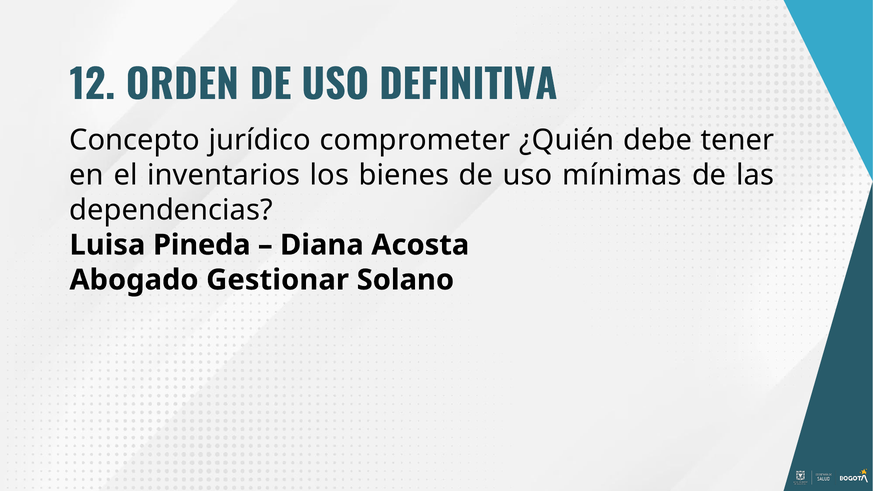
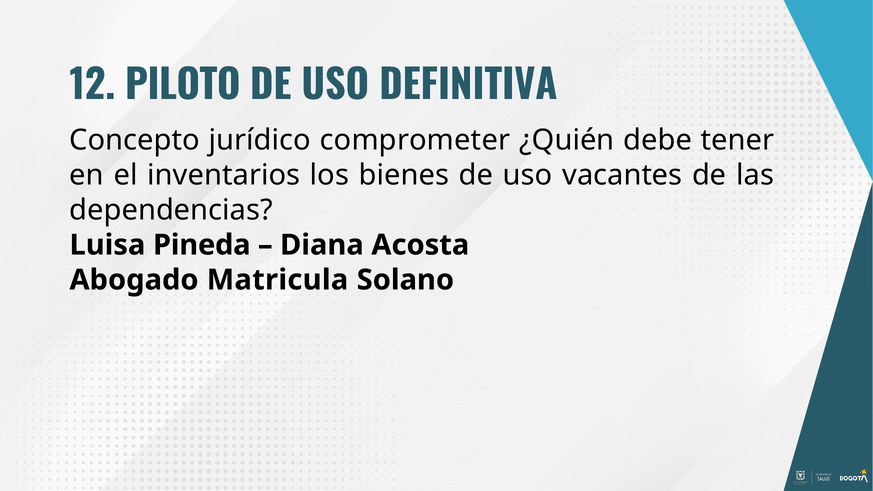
ORDEN: ORDEN -> PILOTO
mínimas: mínimas -> vacantes
Gestionar: Gestionar -> Matricula
